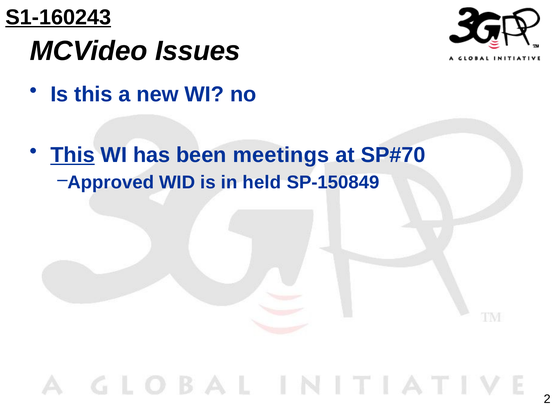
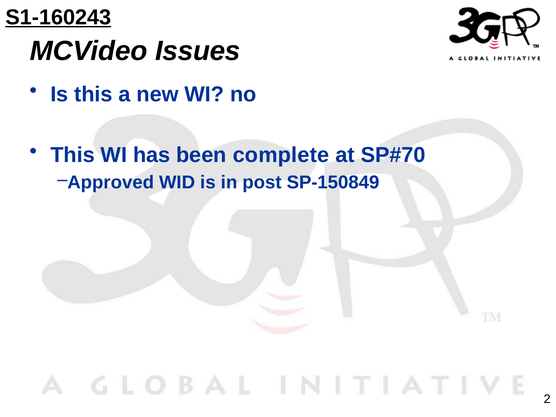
This at (73, 155) underline: present -> none
meetings: meetings -> complete
held: held -> post
